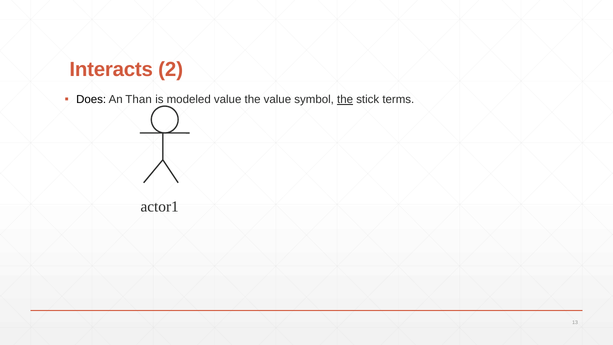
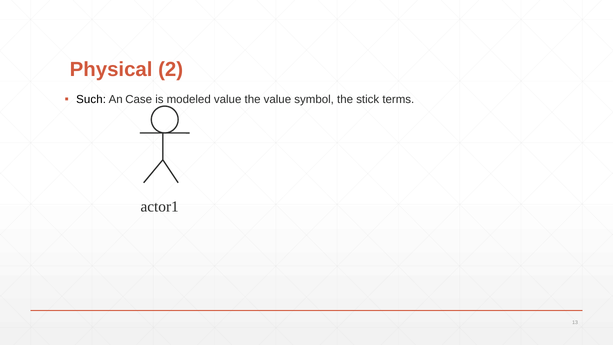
Interacts: Interacts -> Physical
Does: Does -> Such
Than: Than -> Case
the at (345, 99) underline: present -> none
